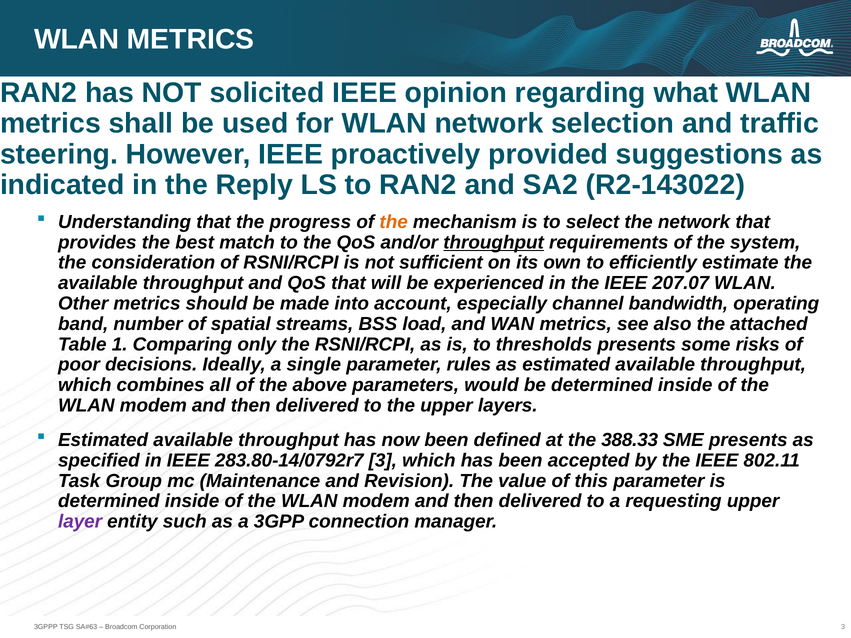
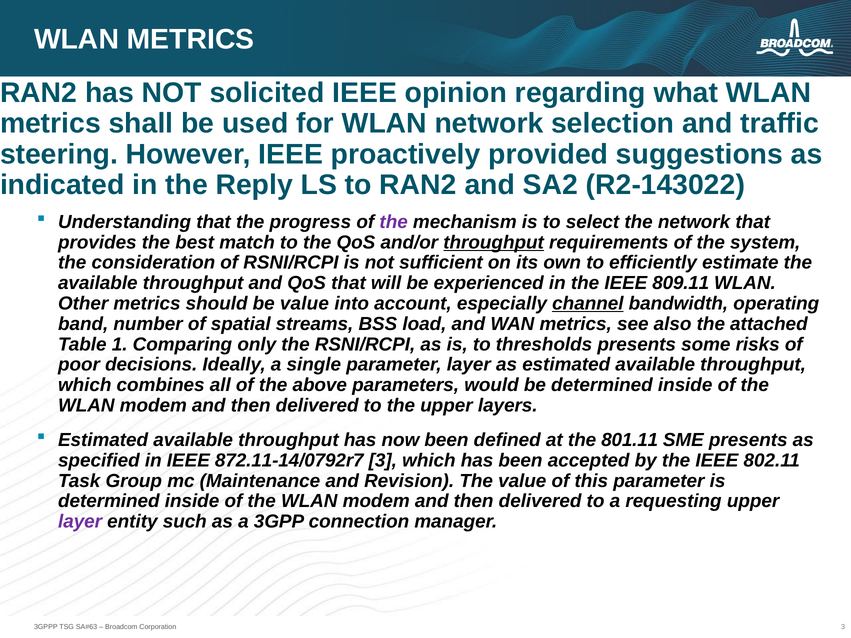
the at (394, 222) colour: orange -> purple
207.07: 207.07 -> 809.11
be made: made -> value
channel underline: none -> present
parameter rules: rules -> layer
388.33: 388.33 -> 801.11
283.80-14/0792r7: 283.80-14/0792r7 -> 872.11-14/0792r7
